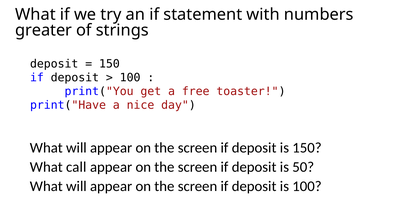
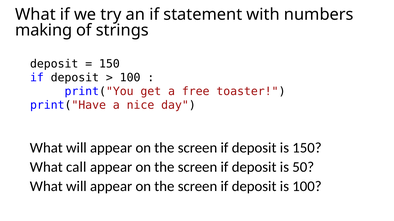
greater: greater -> making
